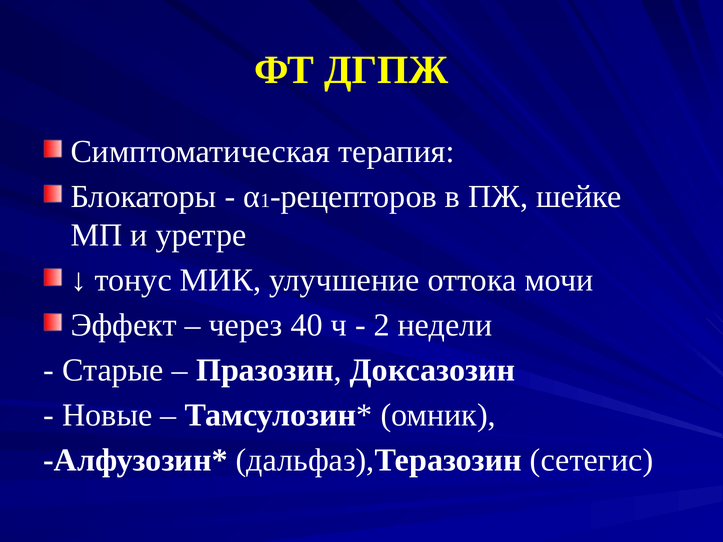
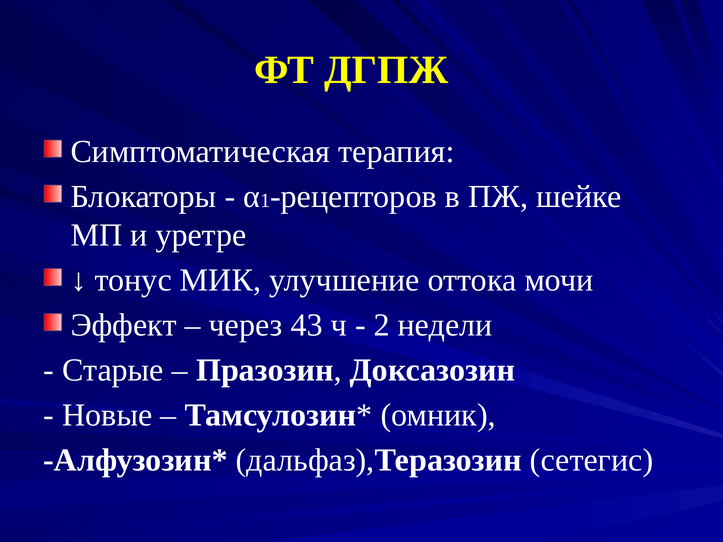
40: 40 -> 43
